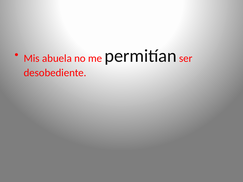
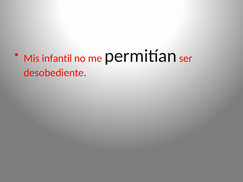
abuela: abuela -> infantil
